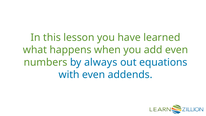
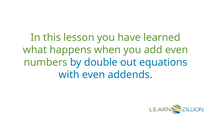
always: always -> double
